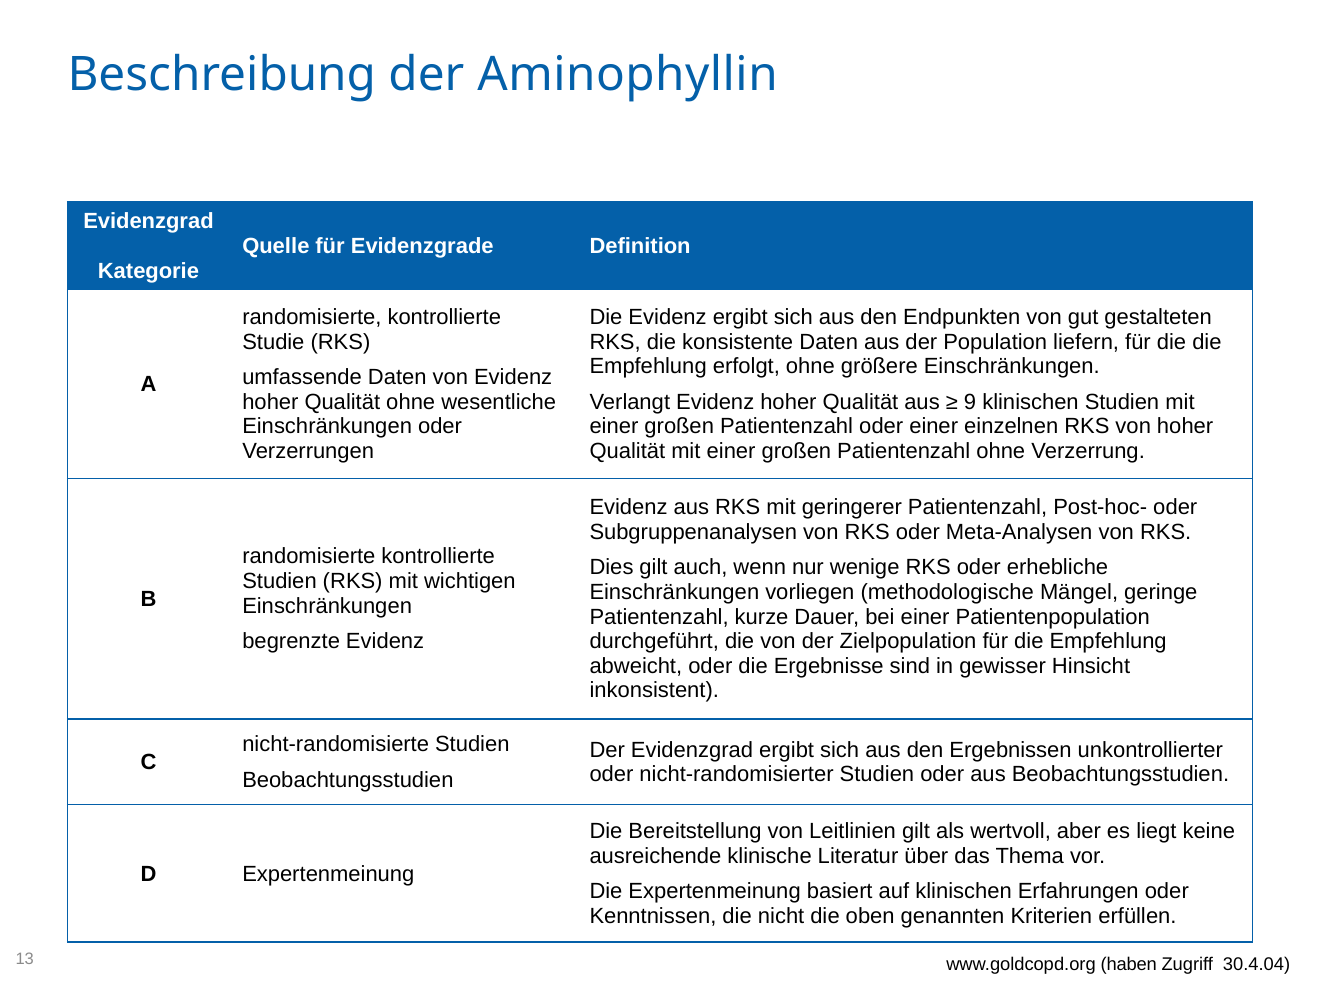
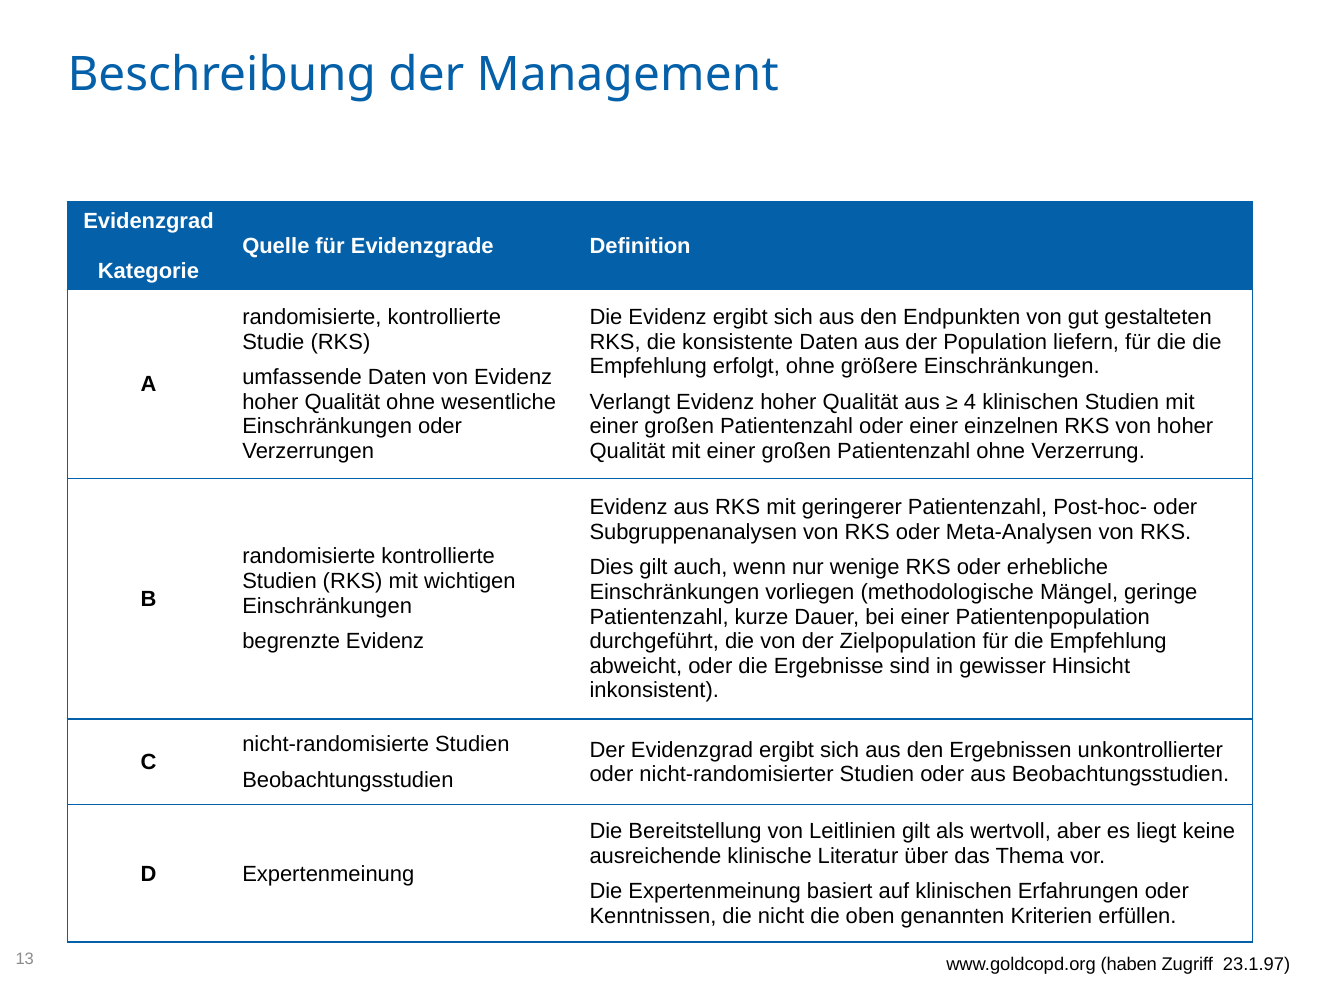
Aminophyllin: Aminophyllin -> Management
9: 9 -> 4
30.4.04: 30.4.04 -> 23.1.97
